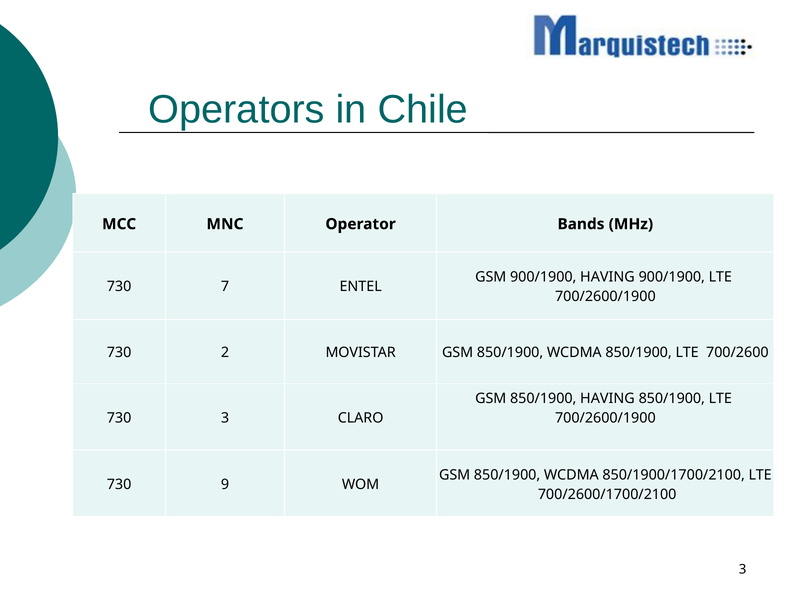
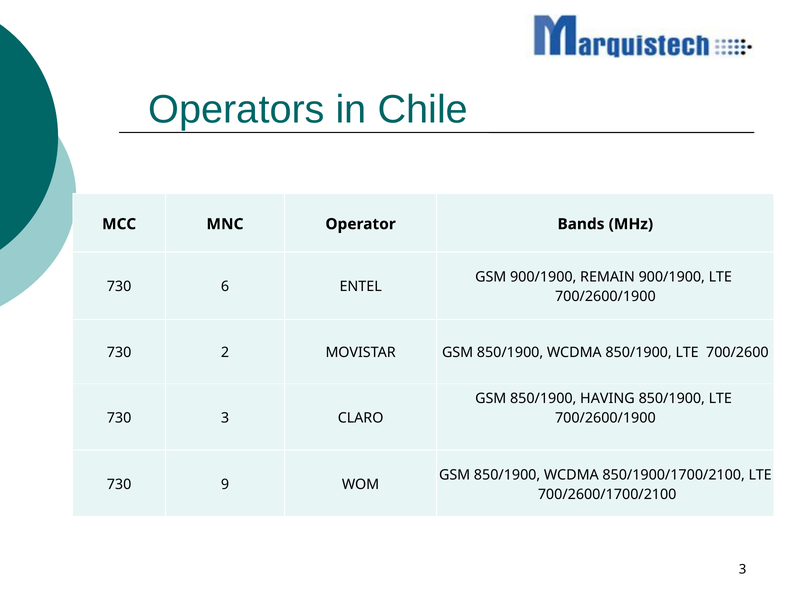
900/1900 HAVING: HAVING -> REMAIN
7: 7 -> 6
